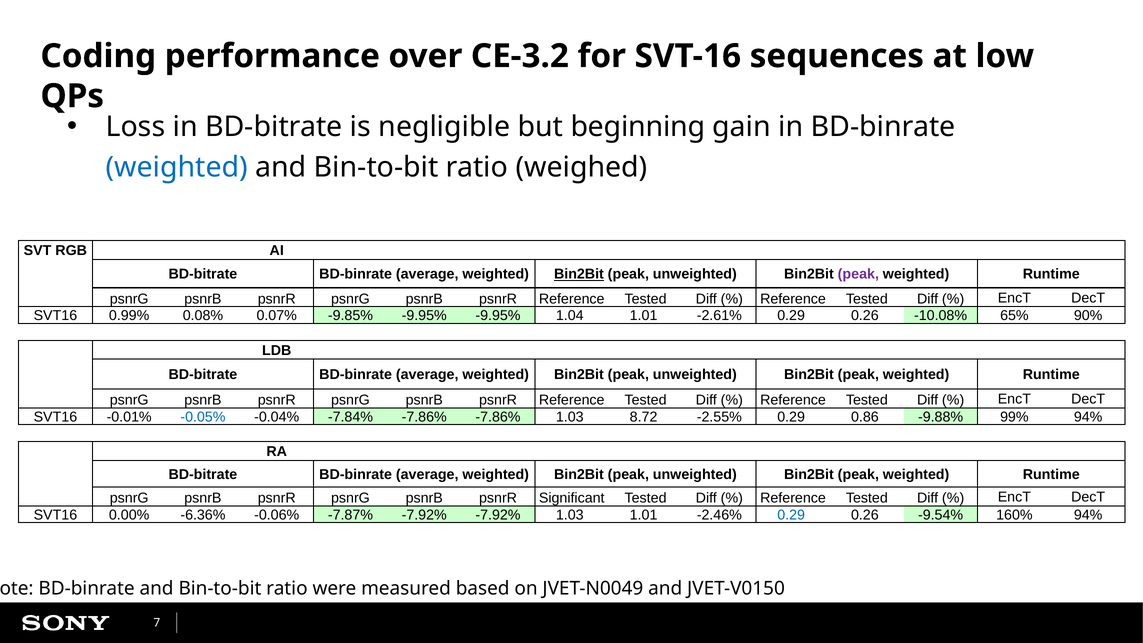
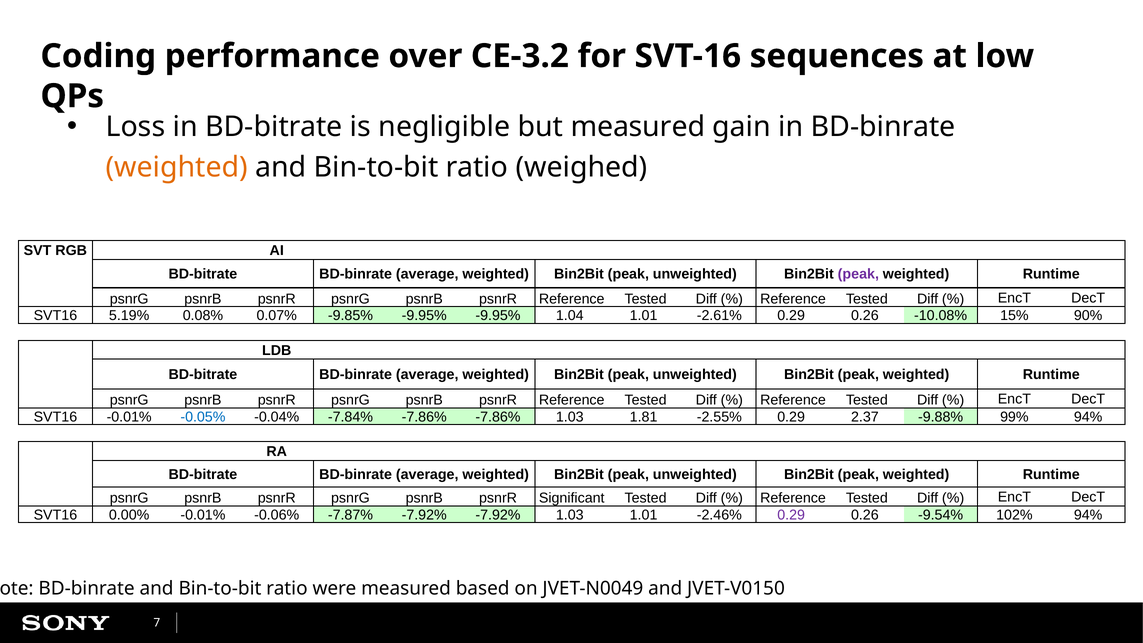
but beginning: beginning -> measured
weighted at (177, 167) colour: blue -> orange
Bin2Bit at (579, 274) underline: present -> none
0.99%: 0.99% -> 5.19%
65%: 65% -> 15%
8.72: 8.72 -> 1.81
0.86: 0.86 -> 2.37
0.00% -6.36%: -6.36% -> -0.01%
0.29 at (791, 514) colour: blue -> purple
160%: 160% -> 102%
